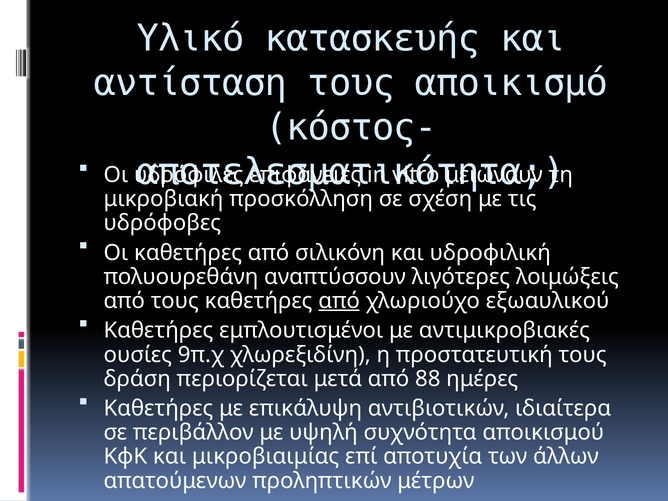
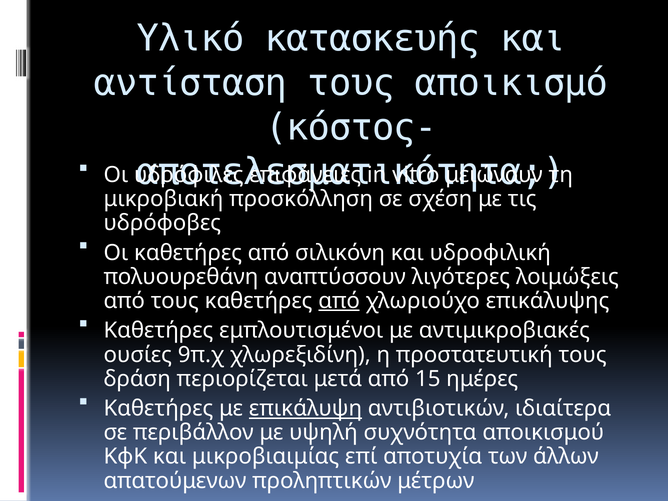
εξωαυλικού: εξωαυλικού -> επικάλυψης
88: 88 -> 15
επικάλυψη underline: none -> present
